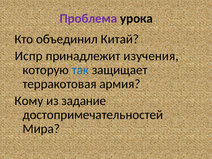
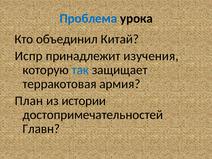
Проблема colour: purple -> blue
Кому: Кому -> План
задание: задание -> истории
Мира: Мира -> Главн
